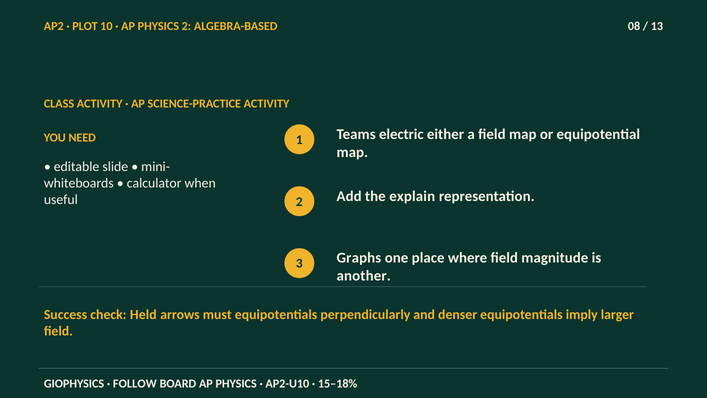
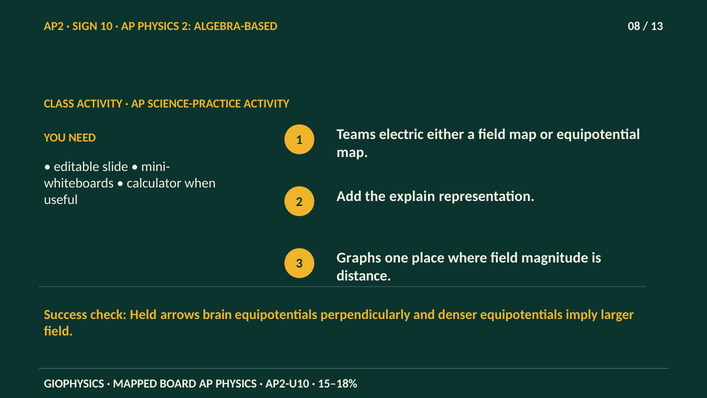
PLOT: PLOT -> SIGN
another: another -> distance
must: must -> brain
FOLLOW: FOLLOW -> MAPPED
